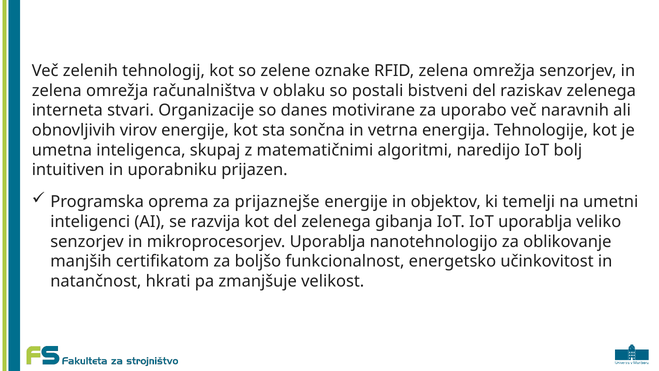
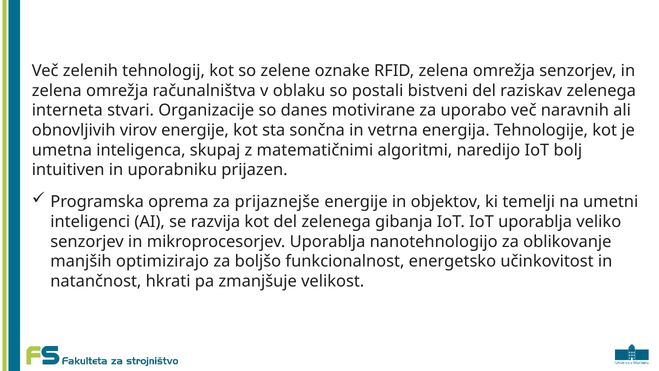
certifikatom: certifikatom -> optimizirajo
